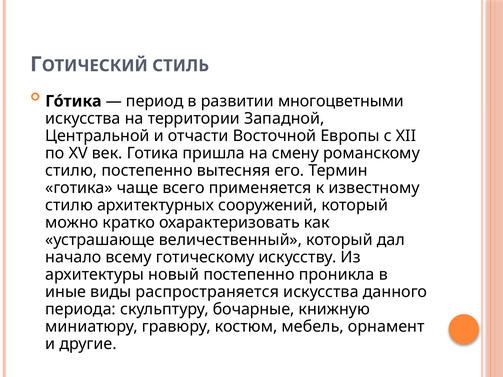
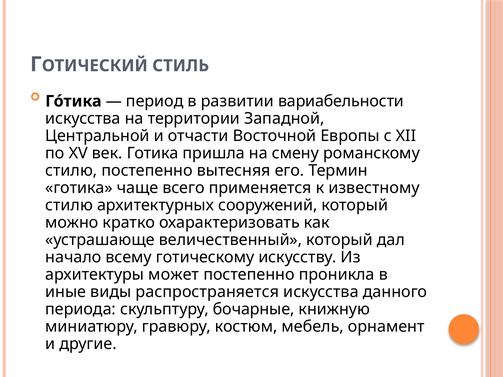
многоцветными: многоцветными -> вариабельности
новый: новый -> может
